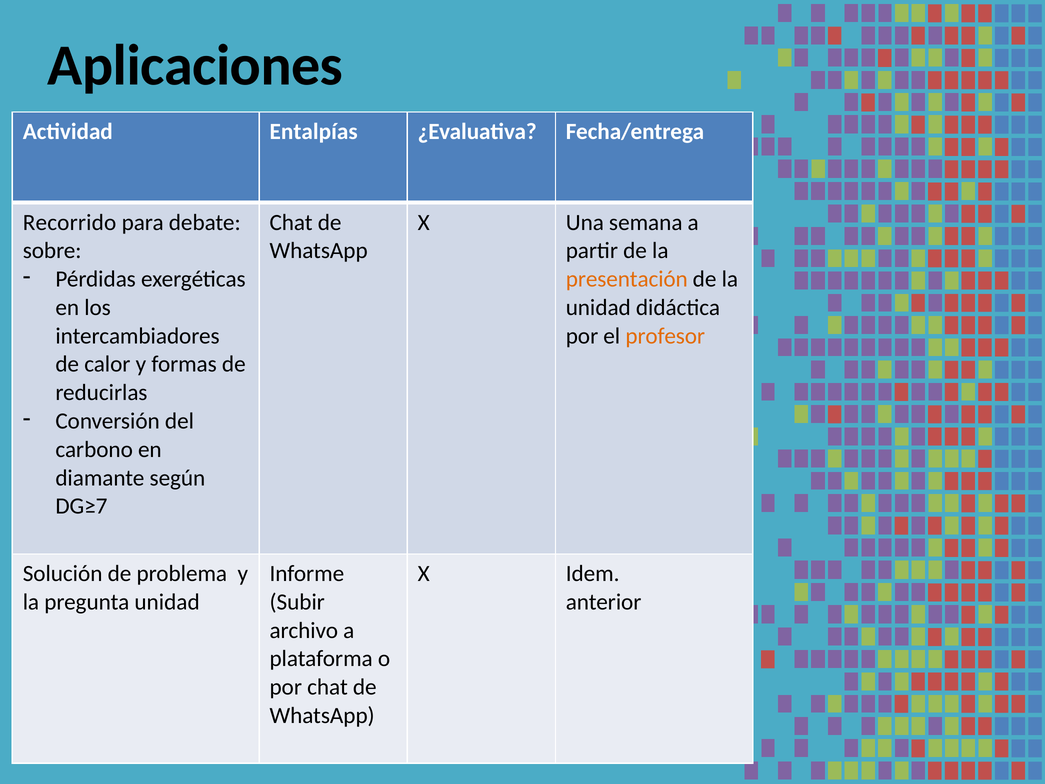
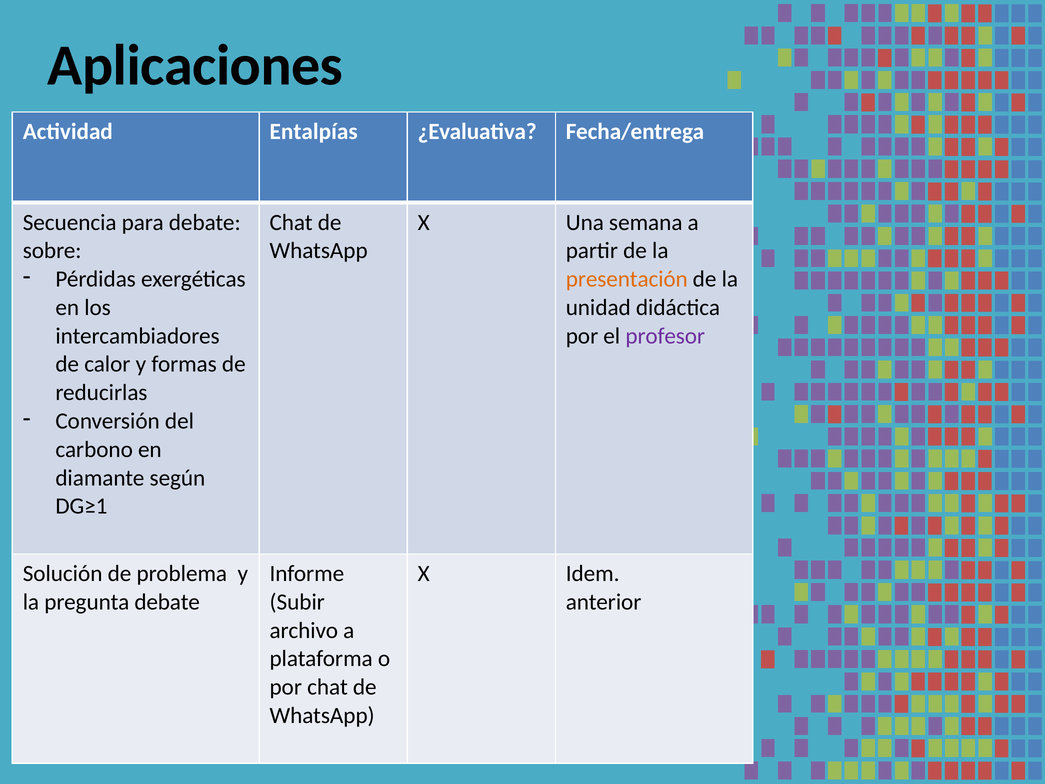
Recorrido: Recorrido -> Secuencia
profesor colour: orange -> purple
DG≥7: DG≥7 -> DG≥1
pregunta unidad: unidad -> debate
